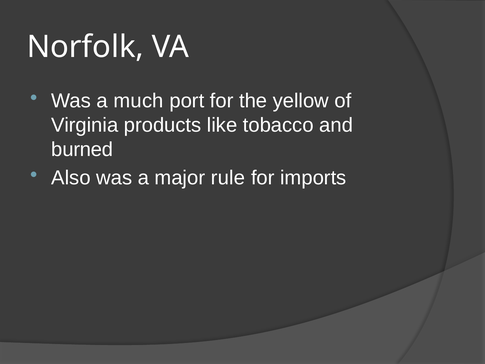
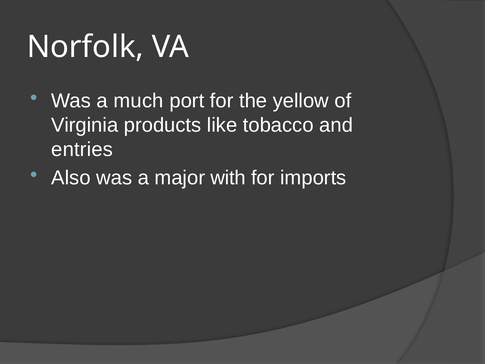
burned: burned -> entries
rule: rule -> with
